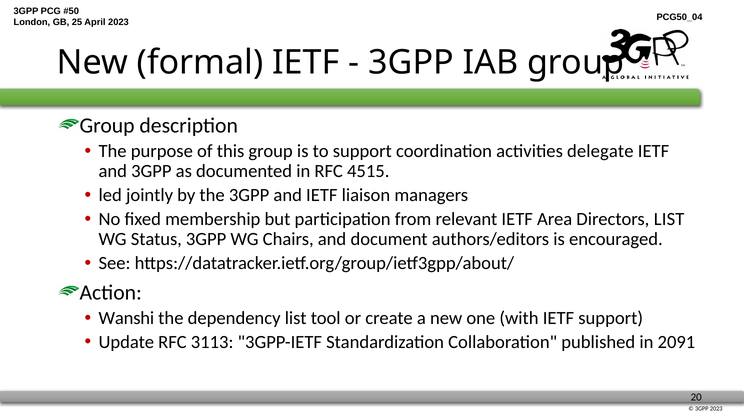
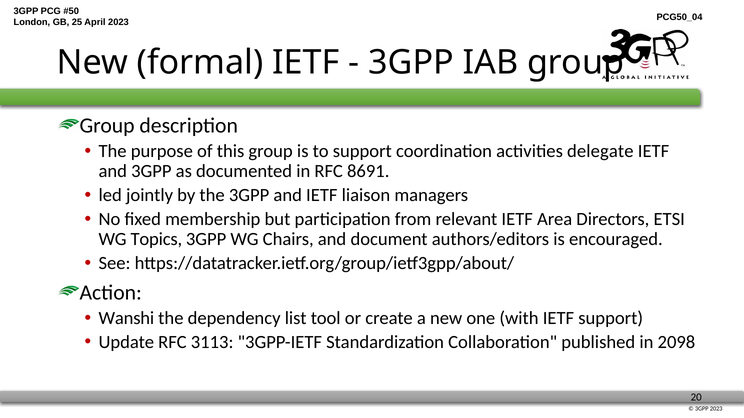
4515: 4515 -> 8691
Directors LIST: LIST -> ETSI
Status: Status -> Topics
2091: 2091 -> 2098
